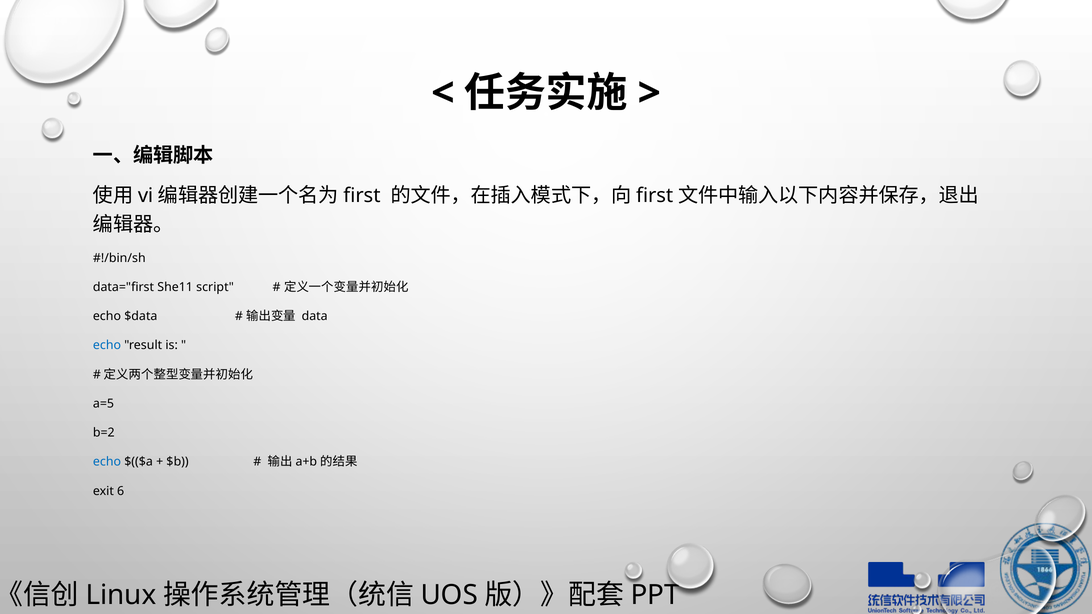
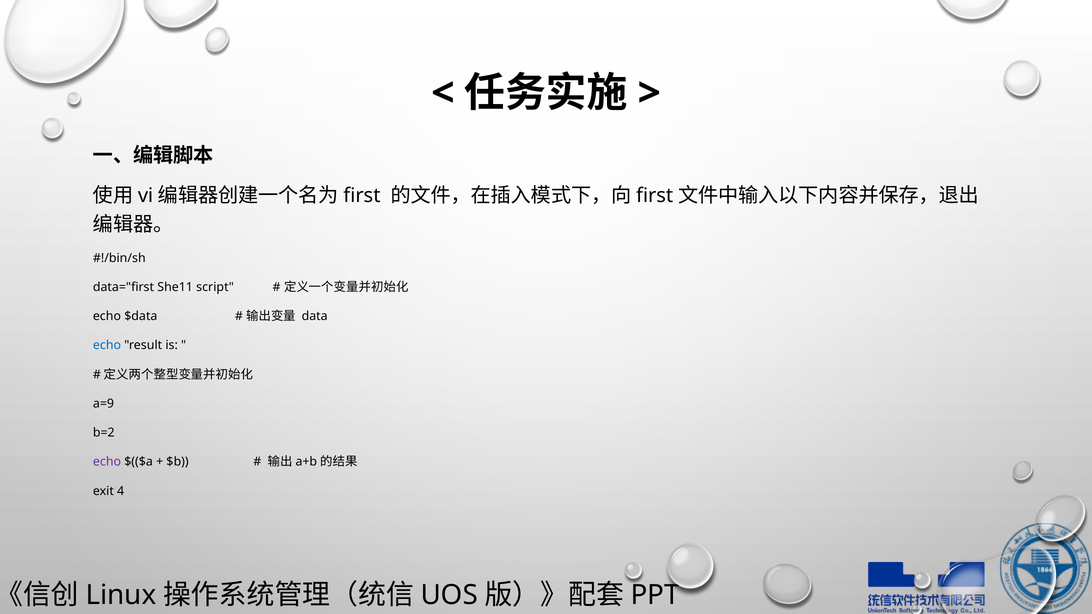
a=5: a=5 -> a=9
echo at (107, 462) colour: blue -> purple
6: 6 -> 4
